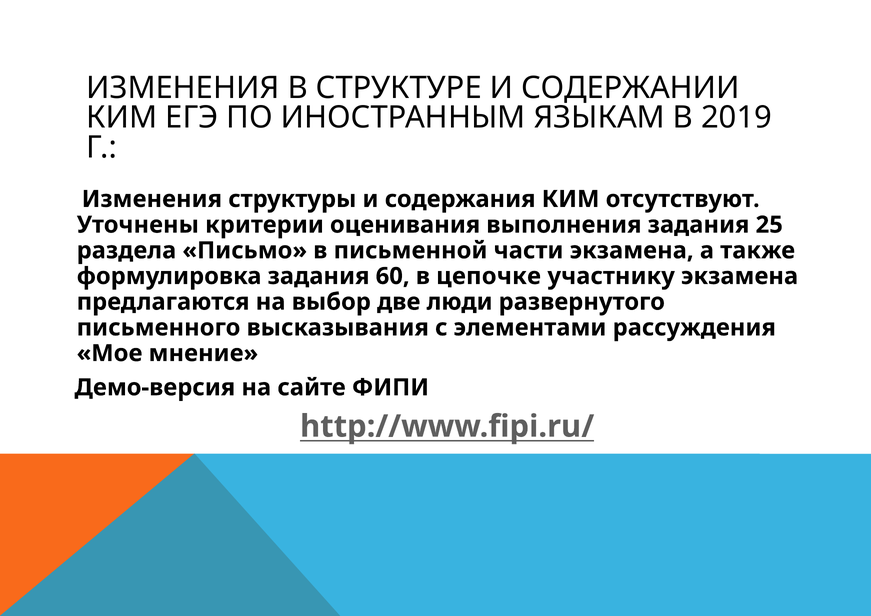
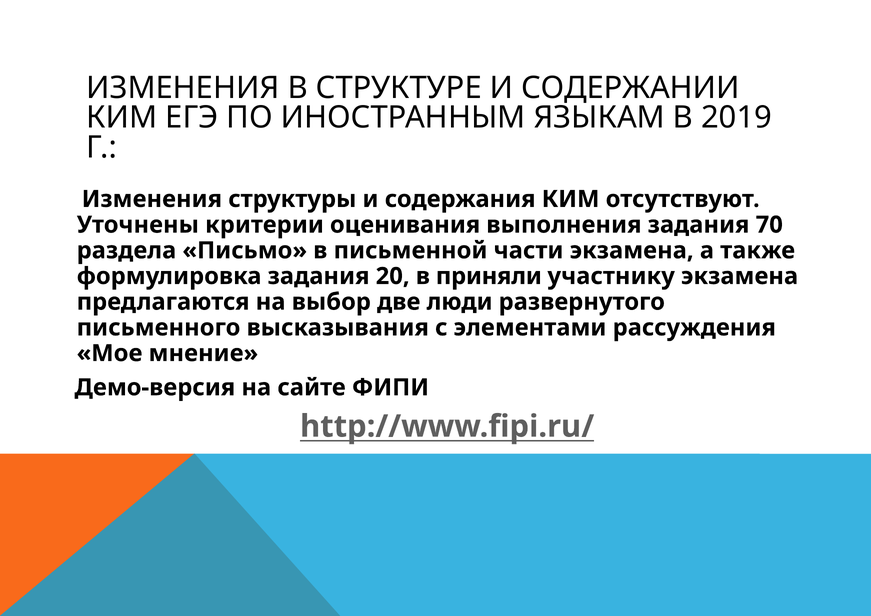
25: 25 -> 70
60: 60 -> 20
цепочке: цепочке -> приняли
